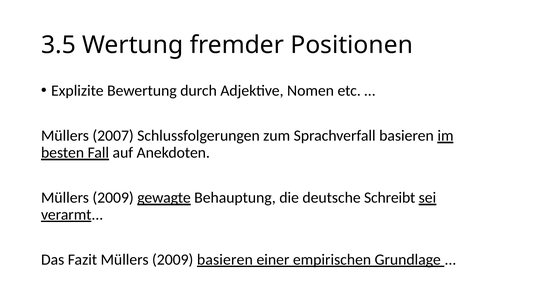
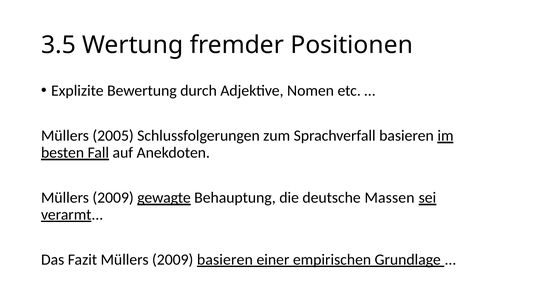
2007: 2007 -> 2005
Schreibt: Schreibt -> Massen
